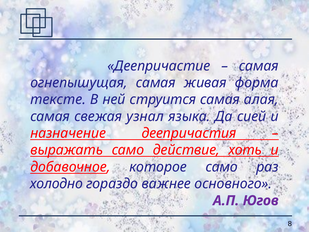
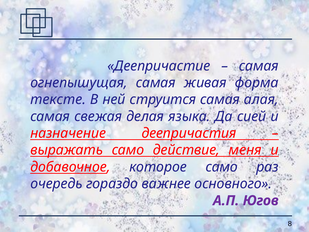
узнал: узнал -> делая
хоть: хоть -> меня
холодно: холодно -> очередь
